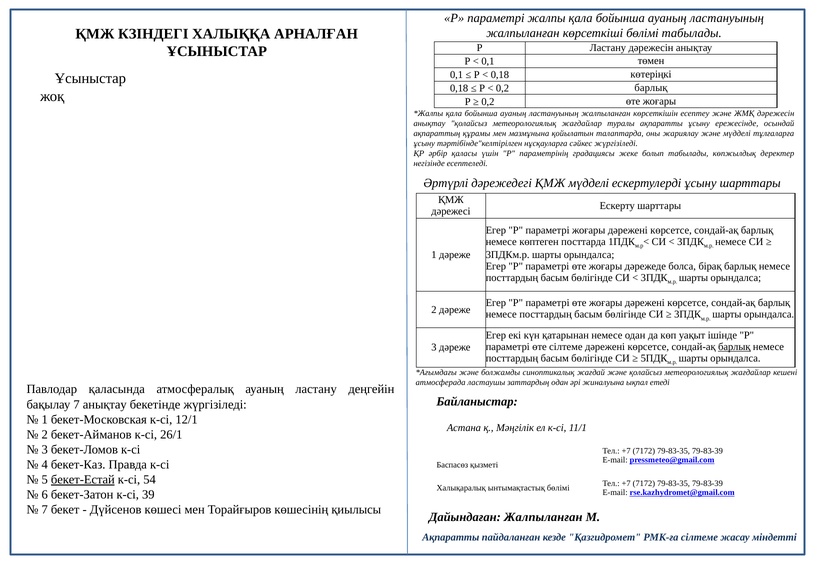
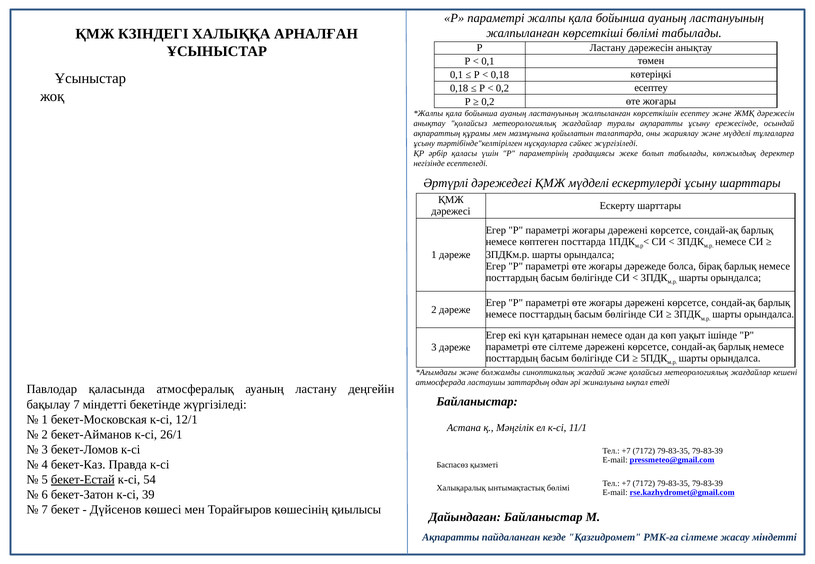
0,2 барлық: барлық -> есептеу
барлық at (734, 347) underline: present -> none
7 анықтау: анықтау -> міндетті
Дайындаған Жалпыланған: Жалпыланған -> Байланыстар
